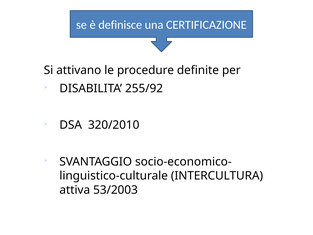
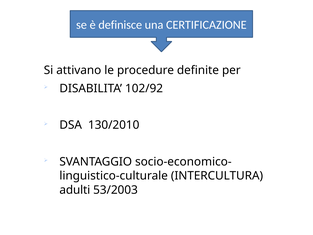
255/92: 255/92 -> 102/92
320/2010: 320/2010 -> 130/2010
attiva: attiva -> adulti
